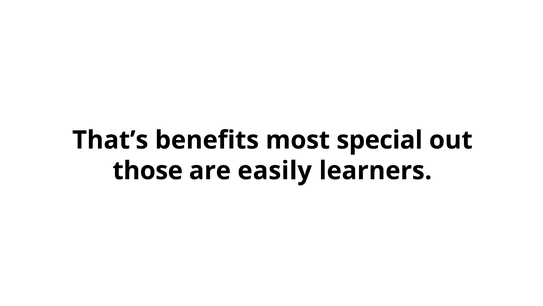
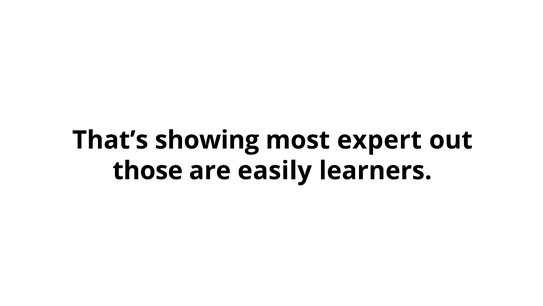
benefits: benefits -> showing
special: special -> expert
